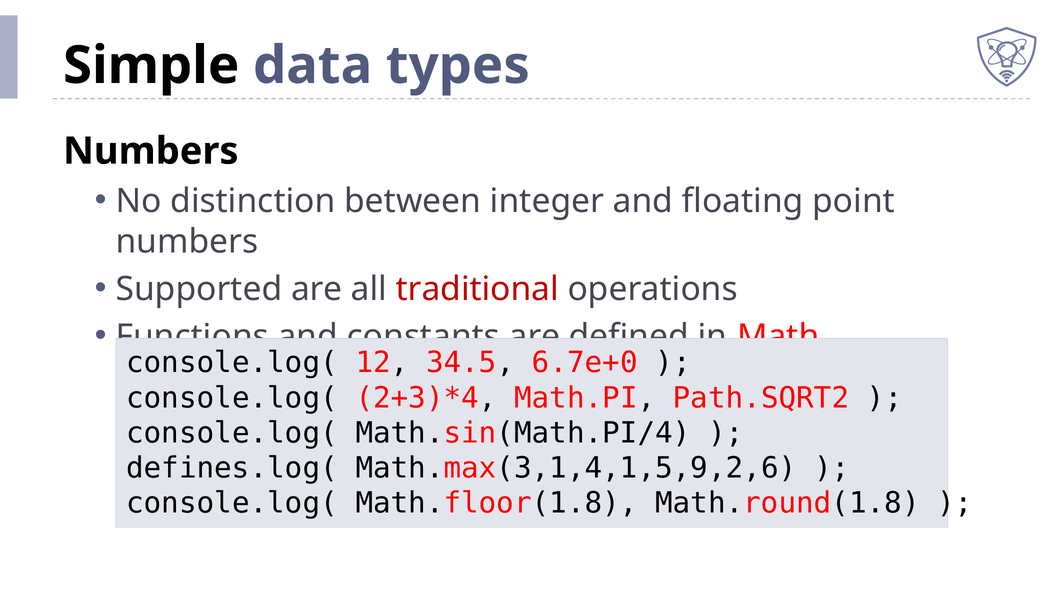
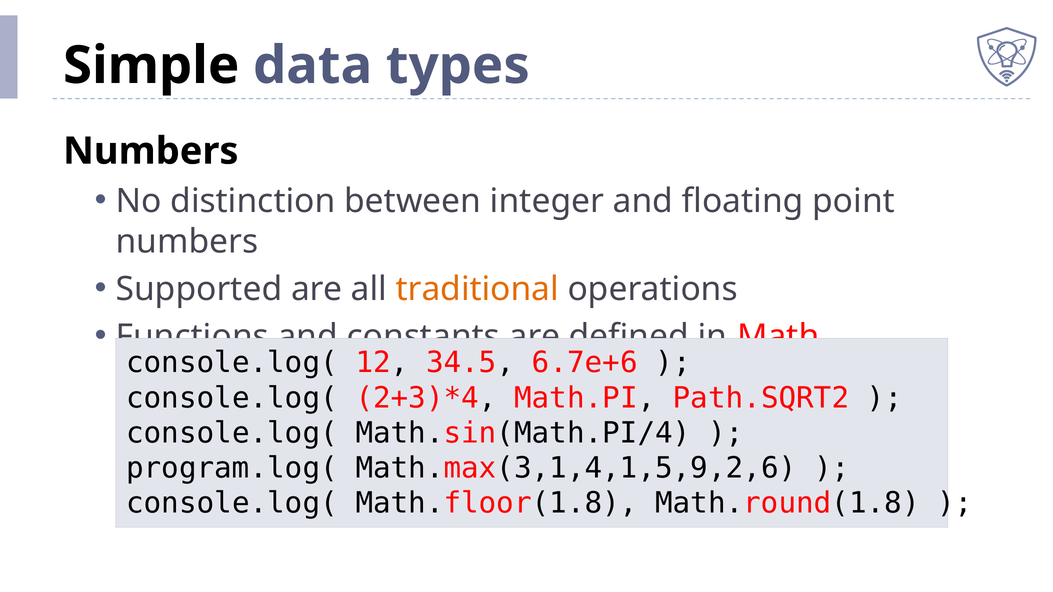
traditional colour: red -> orange
6.7e+0: 6.7e+0 -> 6.7e+6
defines.log(: defines.log( -> program.log(
